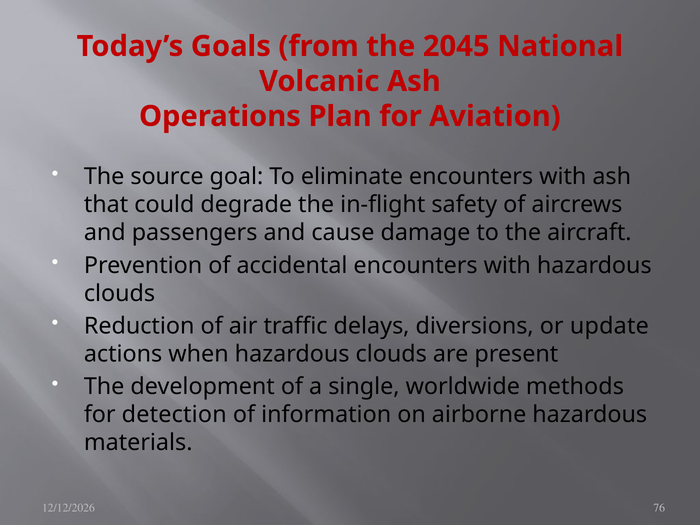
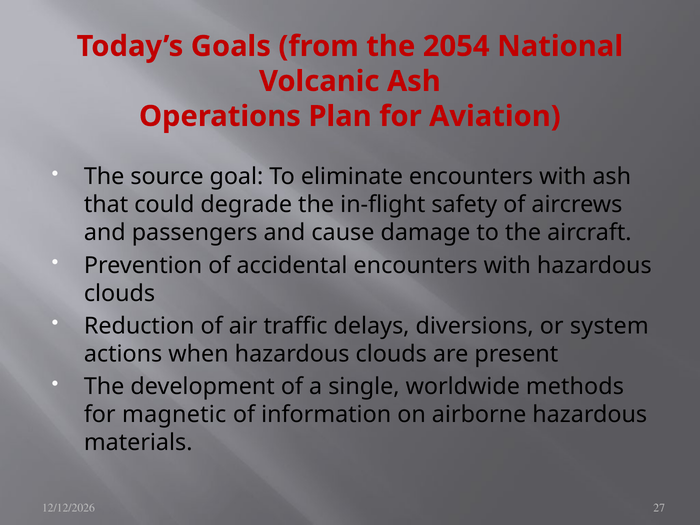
2045: 2045 -> 2054
update: update -> system
detection: detection -> magnetic
76: 76 -> 27
